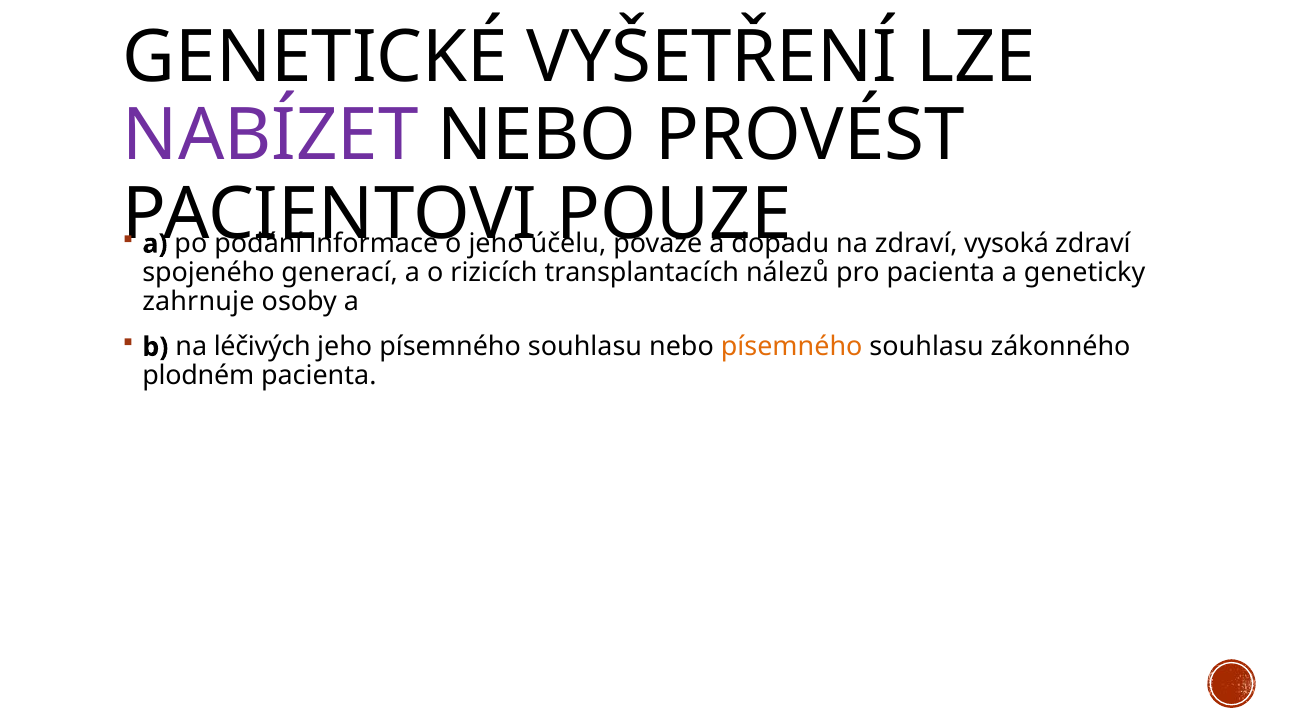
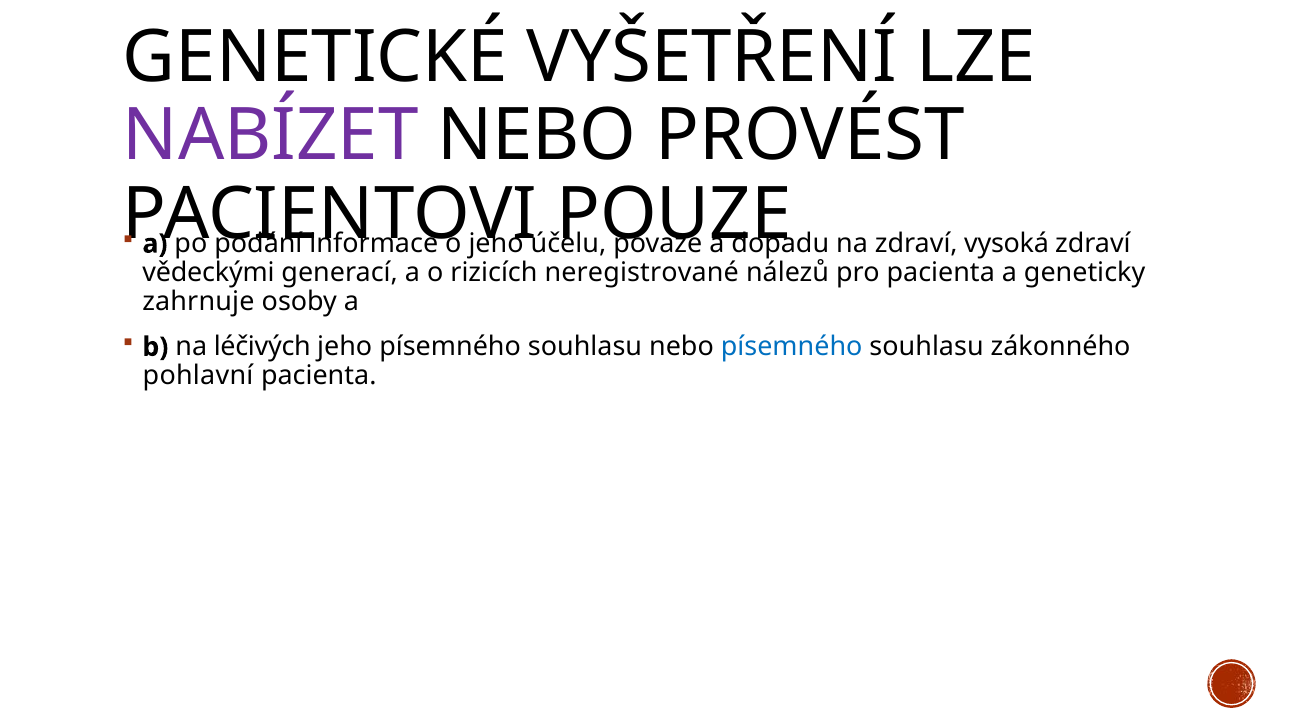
spojeného: spojeného -> vědeckými
transplantacích: transplantacích -> neregistrované
písemného at (792, 347) colour: orange -> blue
plodném: plodném -> pohlavní
